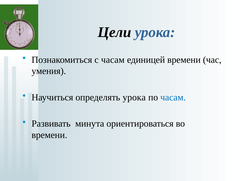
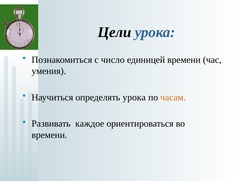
с часам: часам -> число
часам at (173, 97) colour: blue -> orange
минута: минута -> каждое
